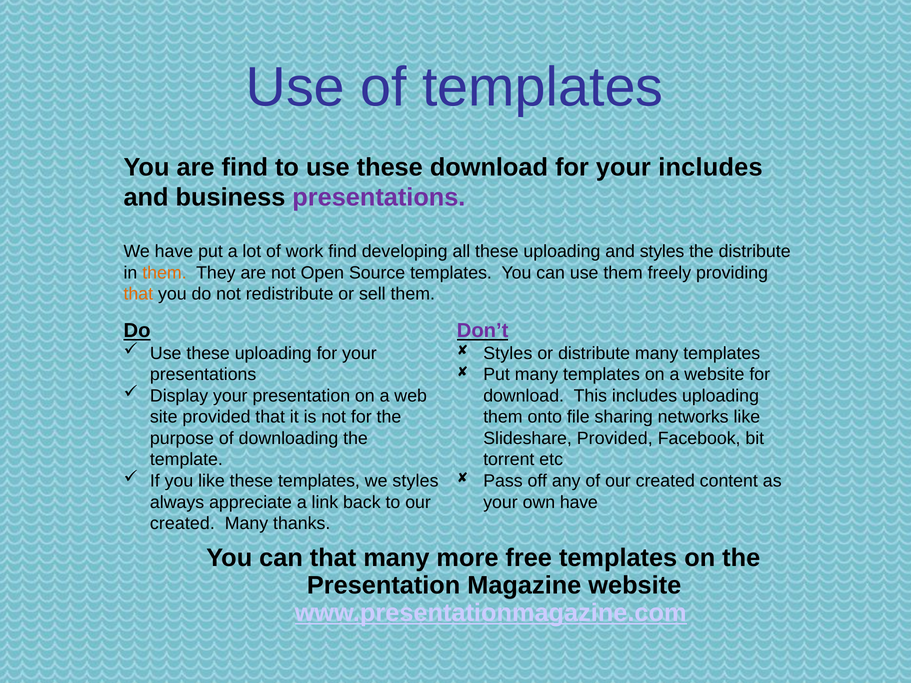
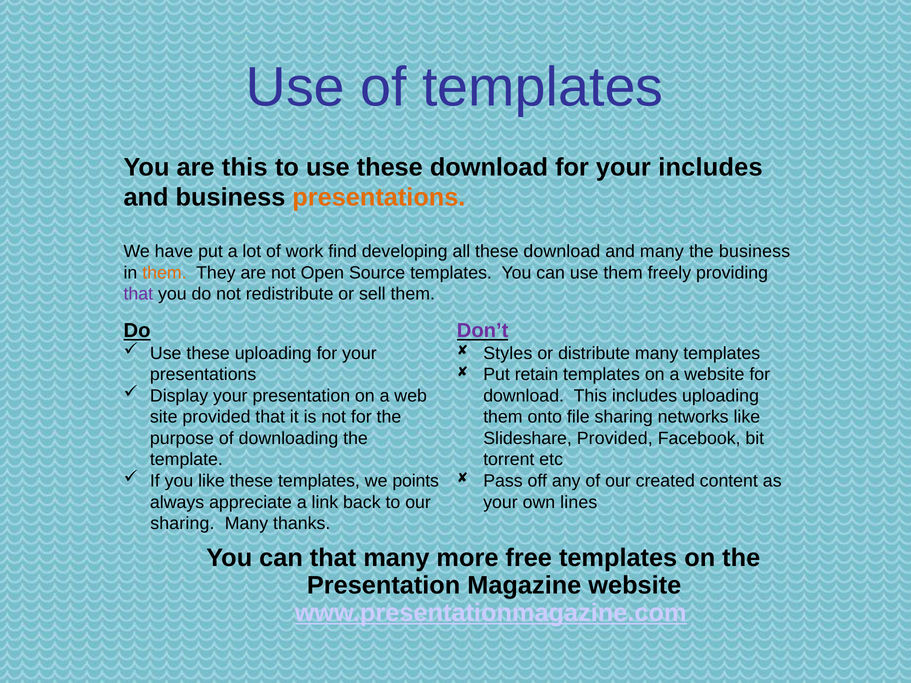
are find: find -> this
presentations at (379, 198) colour: purple -> orange
all these uploading: uploading -> download
and styles: styles -> many
the distribute: distribute -> business
that at (138, 294) colour: orange -> purple
Put many: many -> retain
we styles: styles -> points
own have: have -> lines
created at (182, 524): created -> sharing
